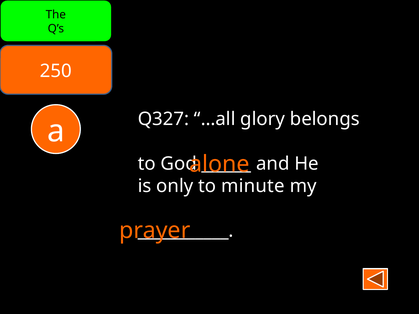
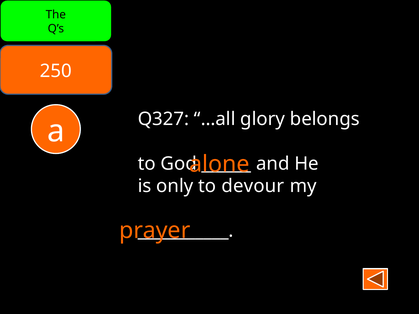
minute: minute -> devour
